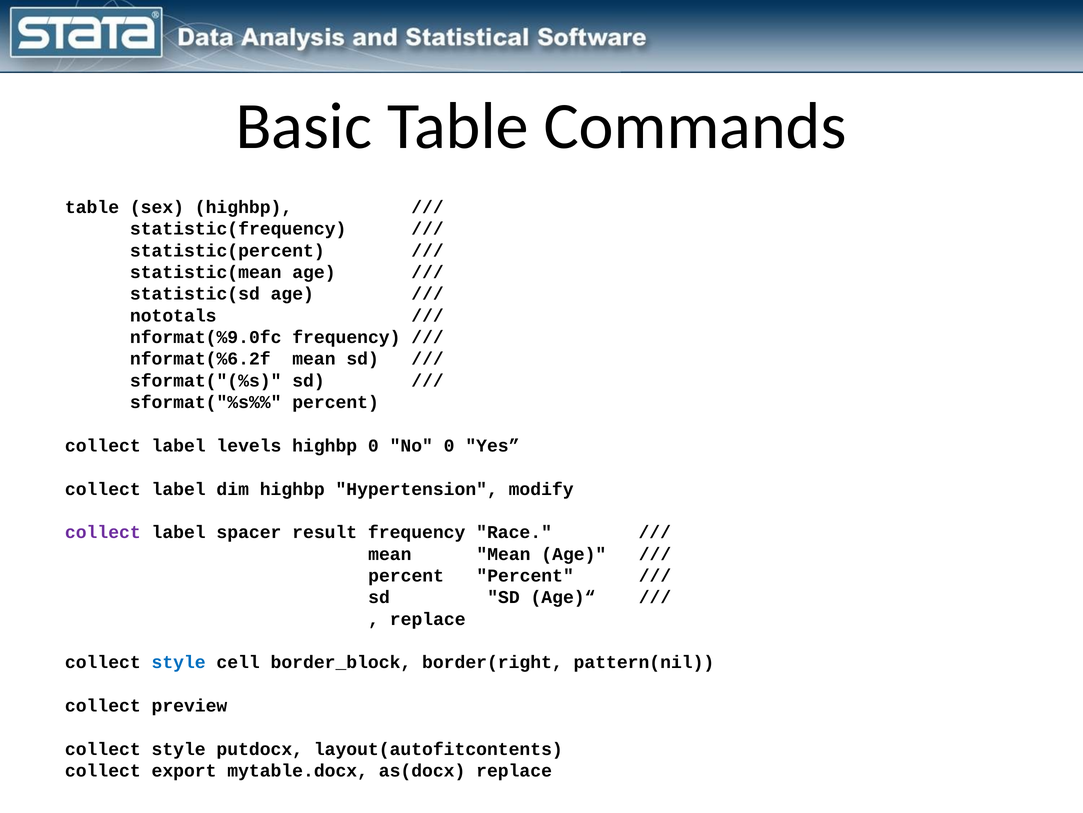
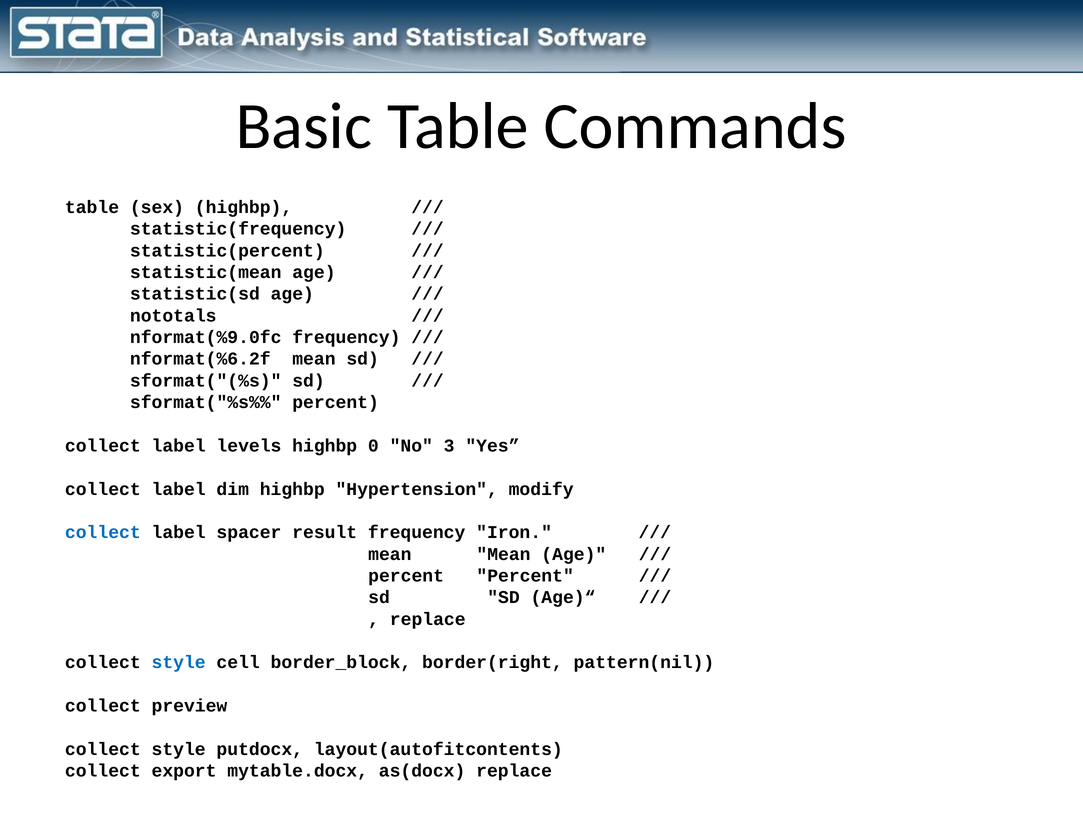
No 0: 0 -> 3
collect at (103, 532) colour: purple -> blue
Race: Race -> Iron
